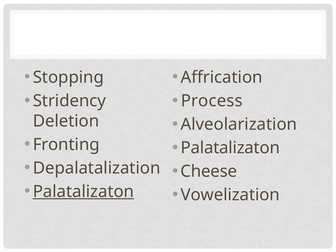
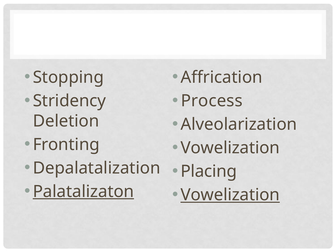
Palatalizaton at (230, 148): Palatalizaton -> Vowelization
Cheese: Cheese -> Placing
Vowelization at (230, 195) underline: none -> present
